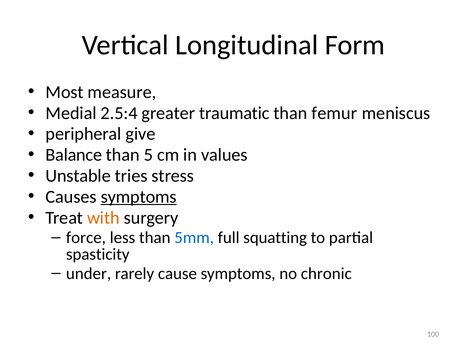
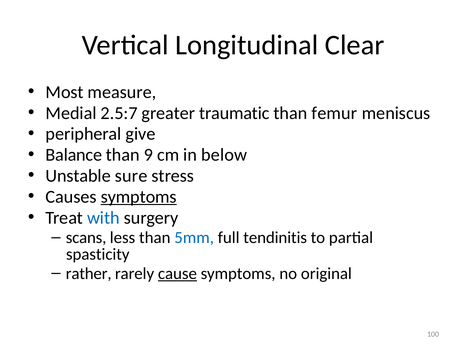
Form: Form -> Clear
2.5:4: 2.5:4 -> 2.5:7
5: 5 -> 9
values: values -> below
tries: tries -> sure
with colour: orange -> blue
force: force -> scans
squatting: squatting -> tendinitis
under: under -> rather
cause underline: none -> present
chronic: chronic -> original
